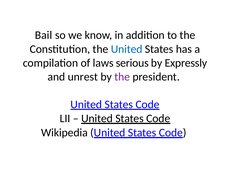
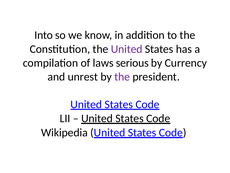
Bail: Bail -> Into
United at (127, 49) colour: blue -> purple
Expressly: Expressly -> Currency
